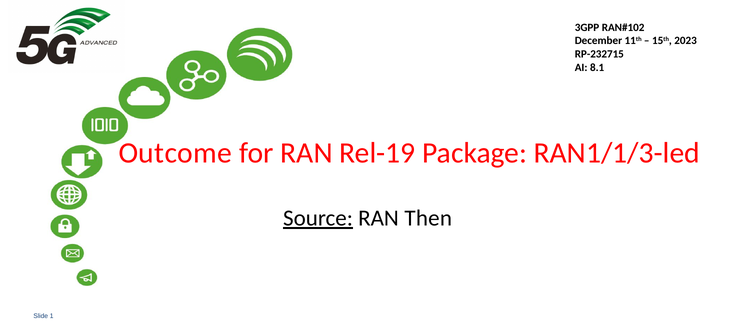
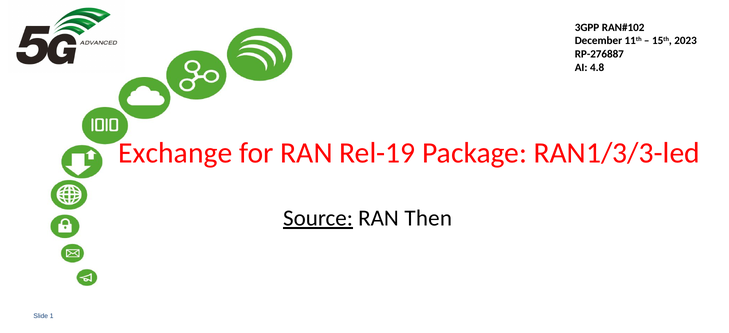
RP-232715: RP-232715 -> RP-276887
8.1: 8.1 -> 4.8
Outcome: Outcome -> Exchange
RAN1/1/3-led: RAN1/1/3-led -> RAN1/3/3-led
